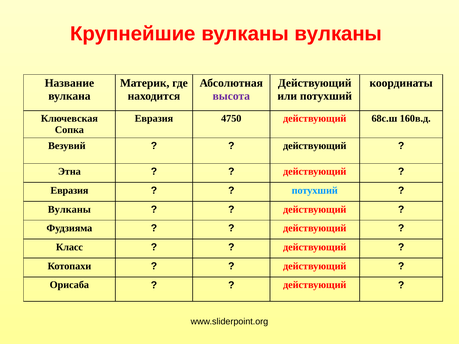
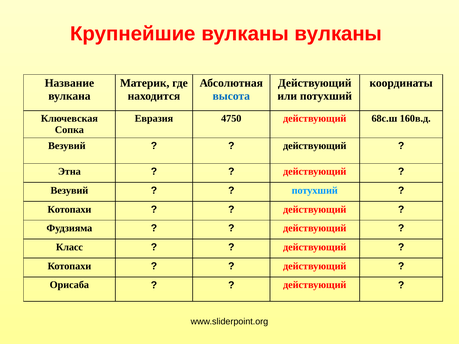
высота colour: purple -> blue
Евразия at (69, 191): Евразия -> Везувий
Вулканы at (69, 209): Вулканы -> Котопахи
